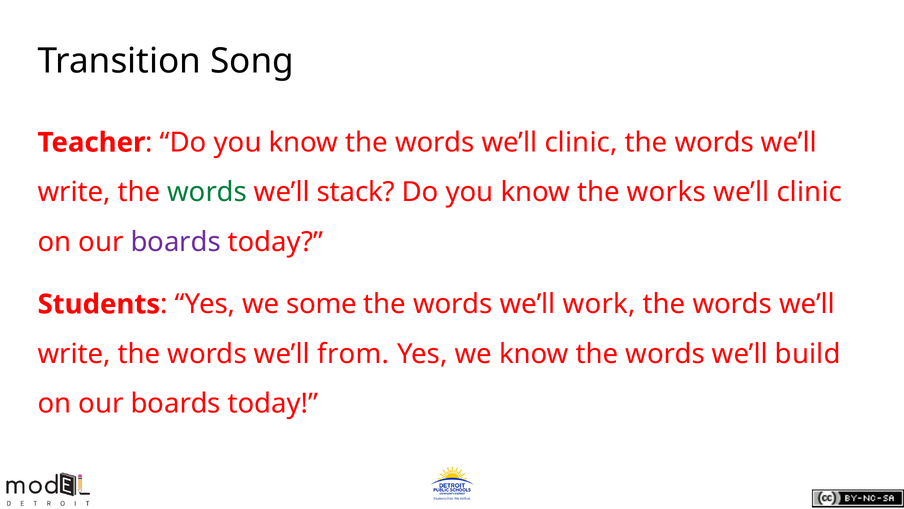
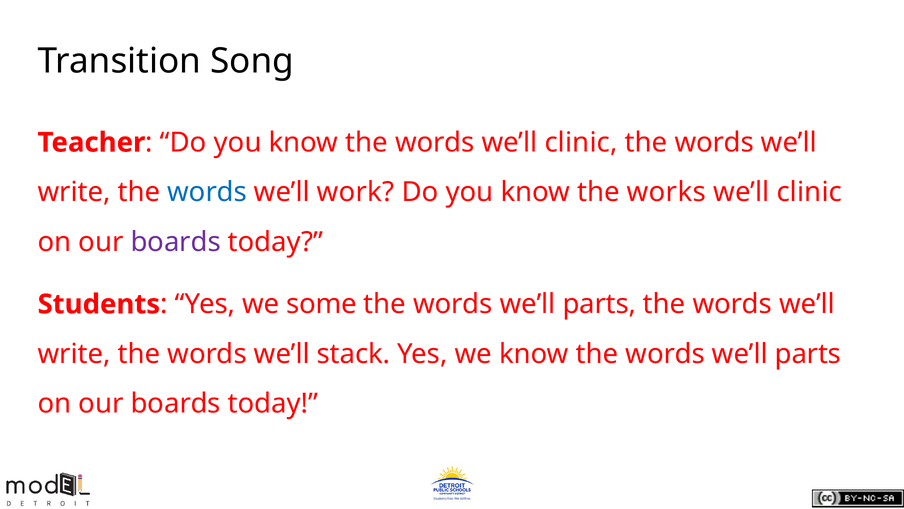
words at (207, 192) colour: green -> blue
stack: stack -> work
work at (599, 304): work -> parts
from: from -> stack
build at (808, 354): build -> parts
